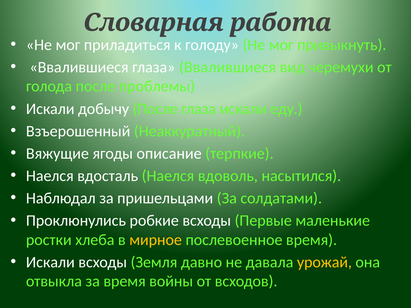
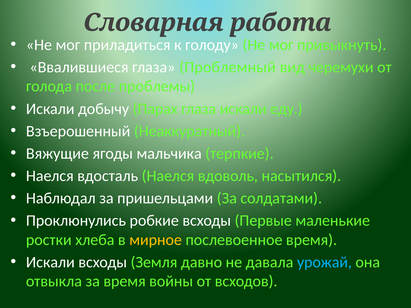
глаза Ввалившиеся: Ввалившиеся -> Проблемный
добычу После: После -> Парах
описание: описание -> мальчика
урожай colour: yellow -> light blue
